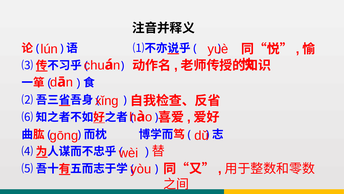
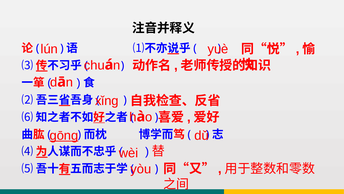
gōng underline: none -> present
